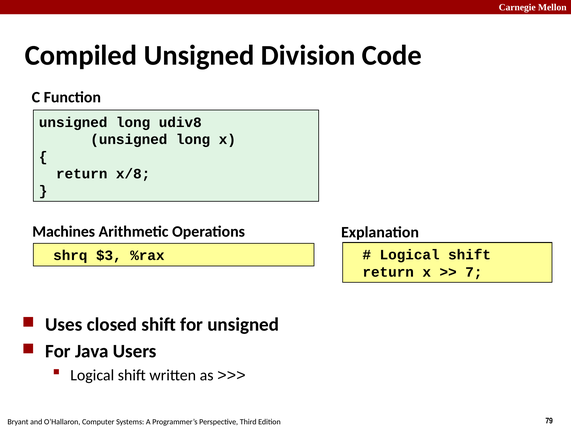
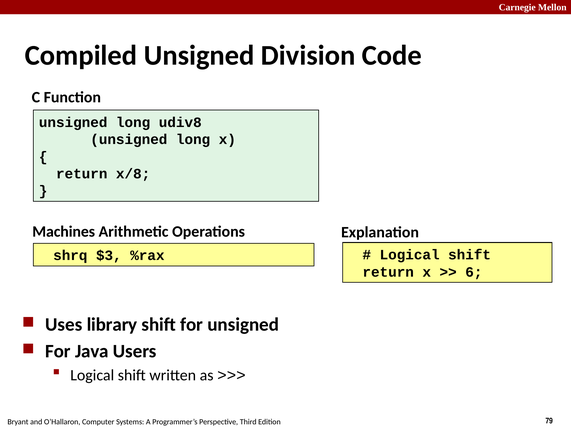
7: 7 -> 6
closed: closed -> library
